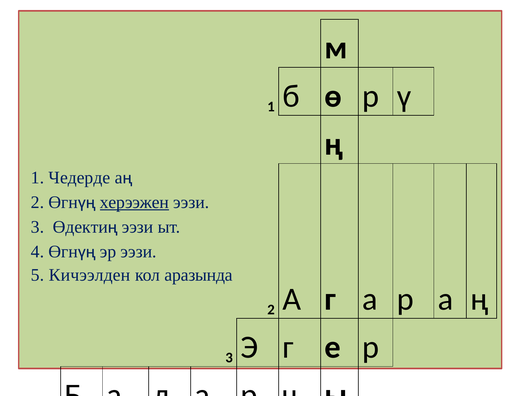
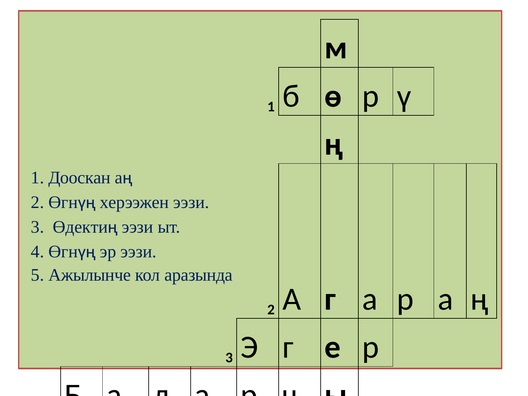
Чедерде: Чедерде -> Дооскан
херээжен underline: present -> none
Кичээлден: Кичээлден -> Ажылынче
